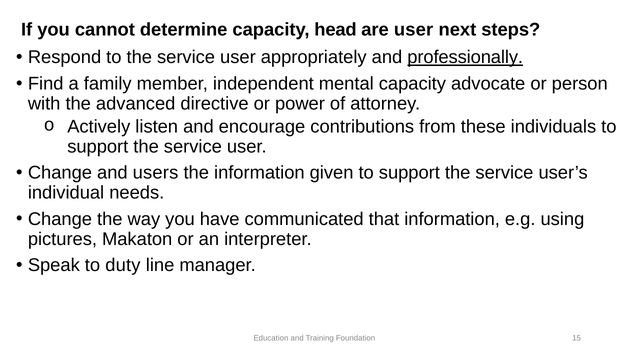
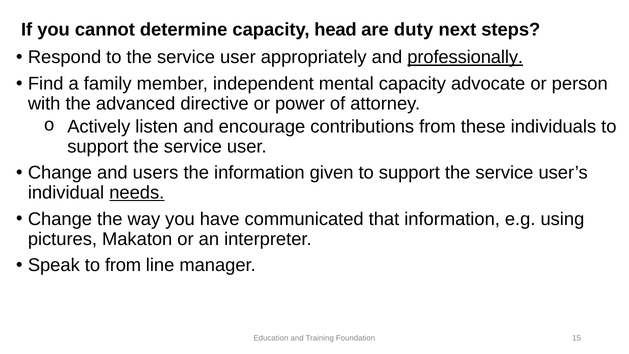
are user: user -> duty
needs underline: none -> present
to duty: duty -> from
